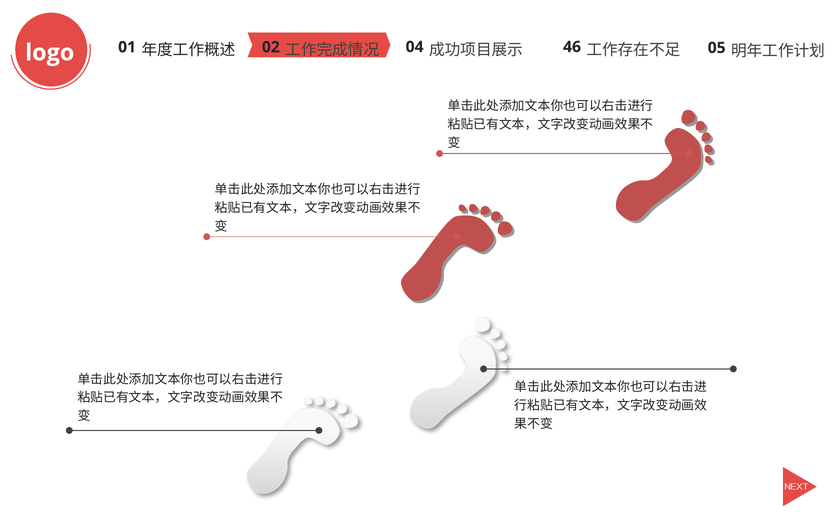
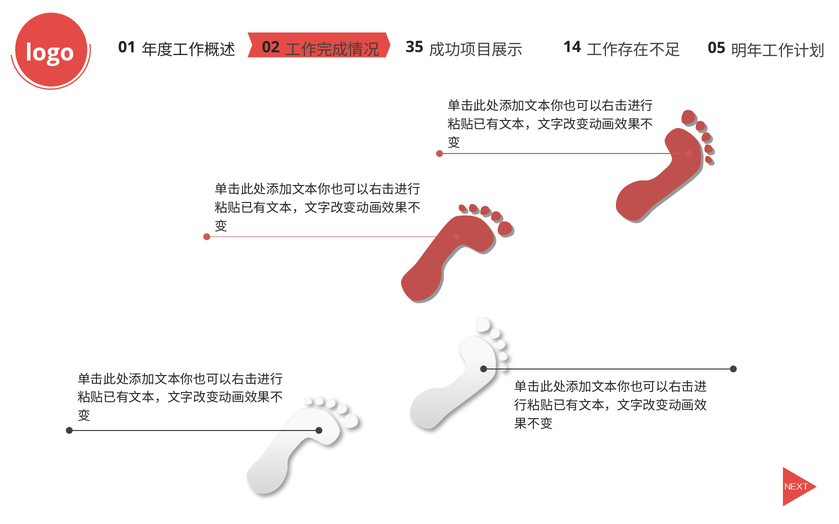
04: 04 -> 35
46: 46 -> 14
